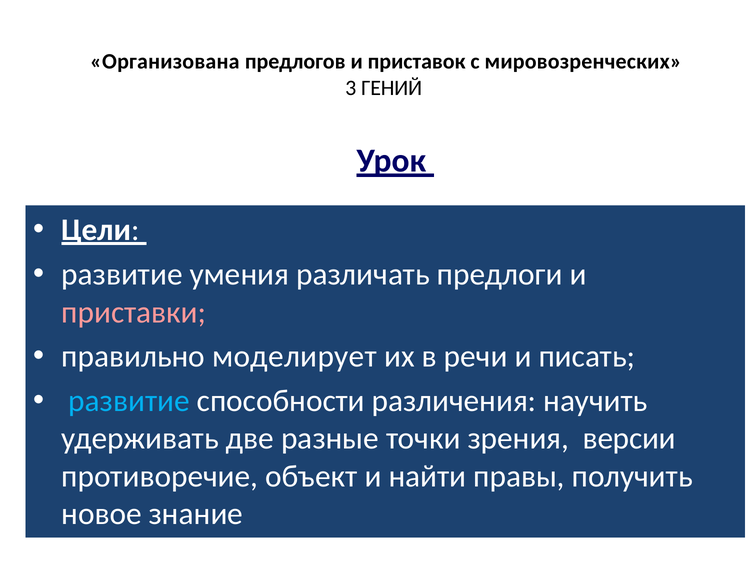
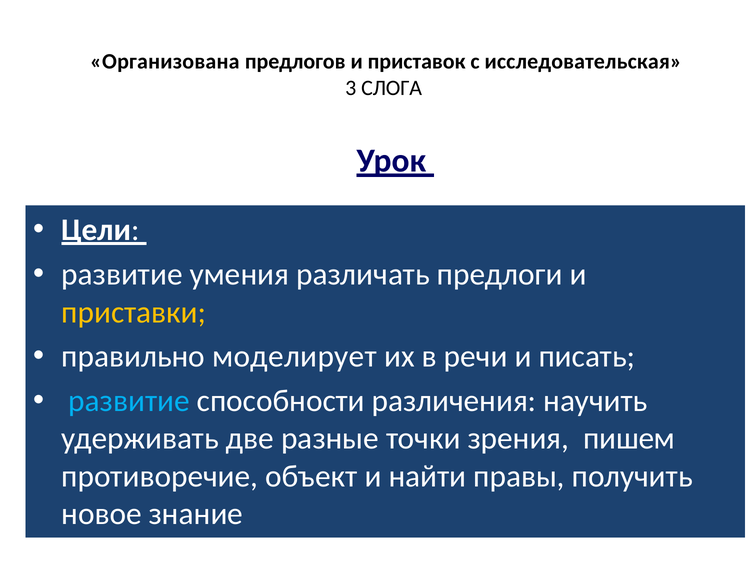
мировозренческих: мировозренческих -> исследовательская
ГЕНИЙ: ГЕНИЙ -> СЛОГА
приставки colour: pink -> yellow
версии: версии -> пишем
